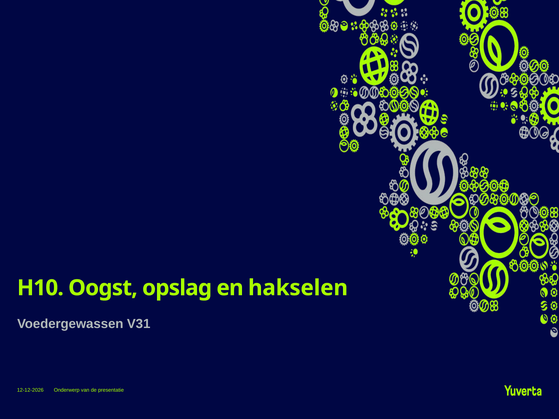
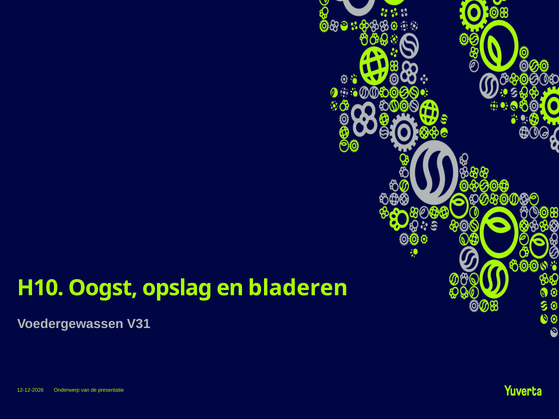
hakselen: hakselen -> bladeren
